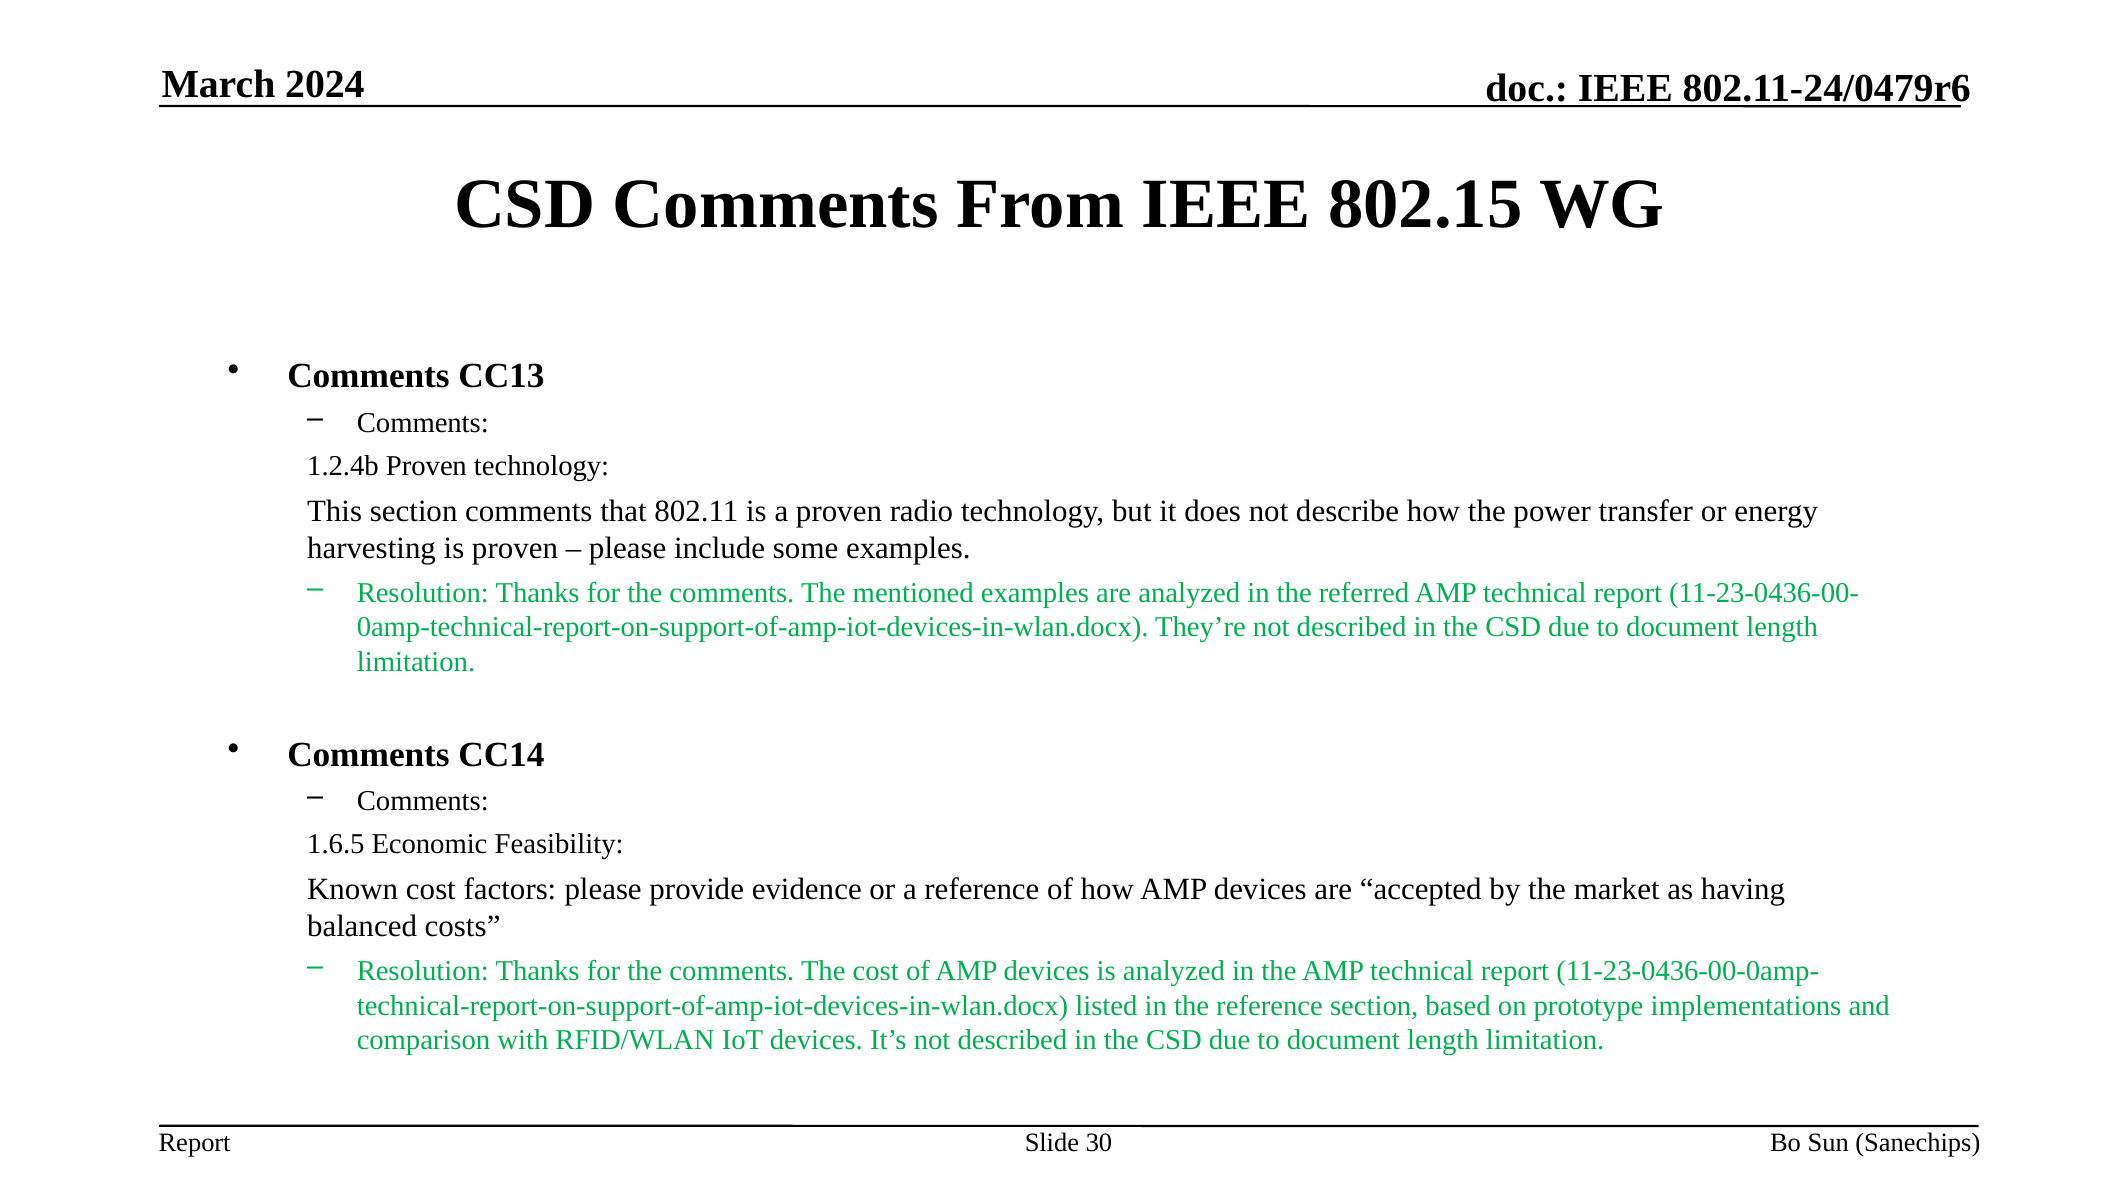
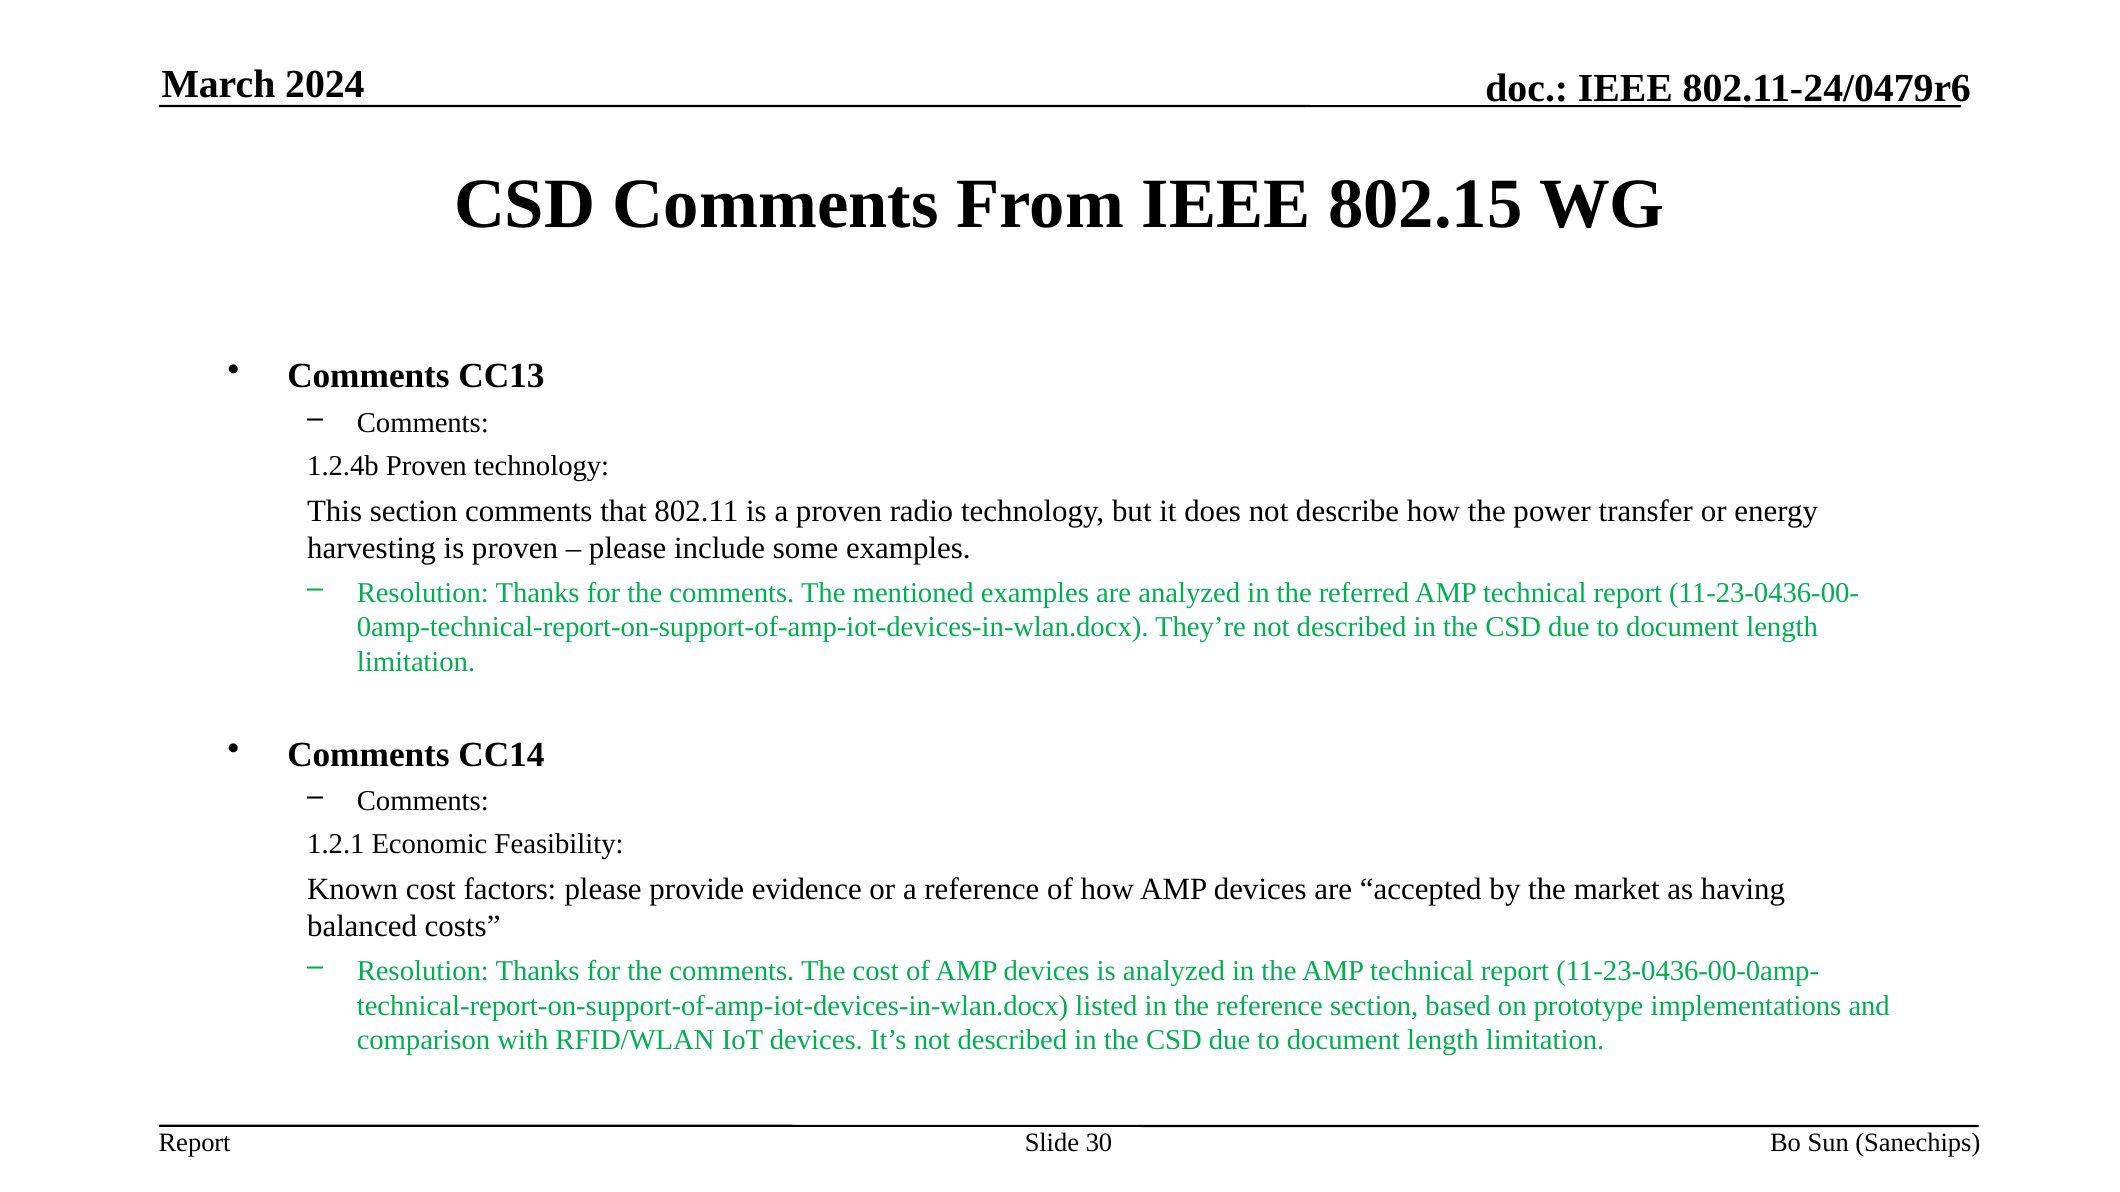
1.6.5: 1.6.5 -> 1.2.1
